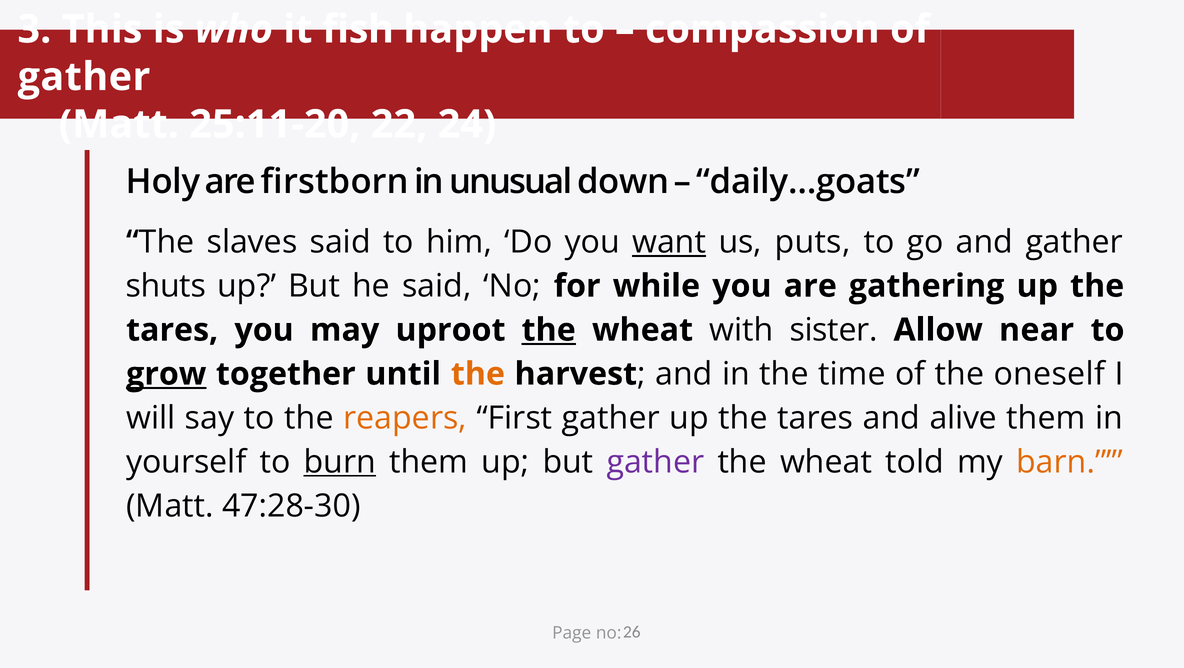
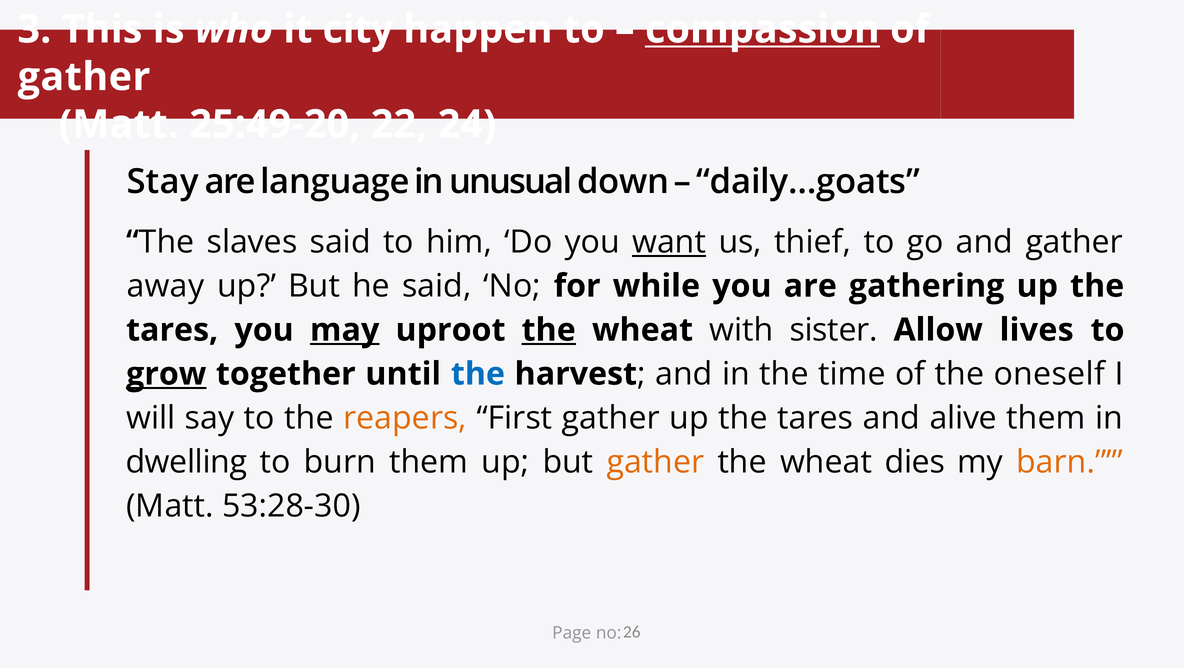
fish: fish -> city
compassion underline: none -> present
25:11-20: 25:11-20 -> 25:49-20
Holy: Holy -> Stay
firstborn: firstborn -> language
puts: puts -> thief
shuts: shuts -> away
may underline: none -> present
near: near -> lives
the at (478, 374) colour: orange -> blue
yourself: yourself -> dwelling
burn underline: present -> none
gather at (655, 462) colour: purple -> orange
told: told -> dies
47:28-30: 47:28-30 -> 53:28-30
